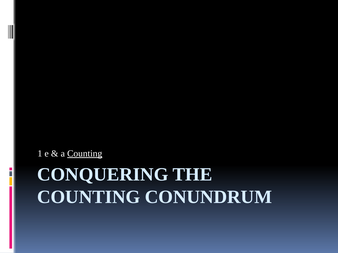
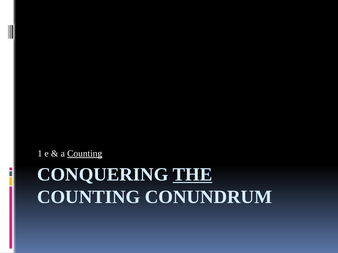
THE underline: none -> present
